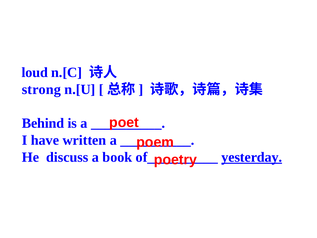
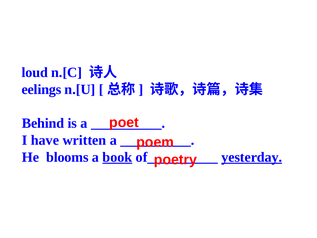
strong: strong -> eelings
discuss: discuss -> blooms
book underline: none -> present
